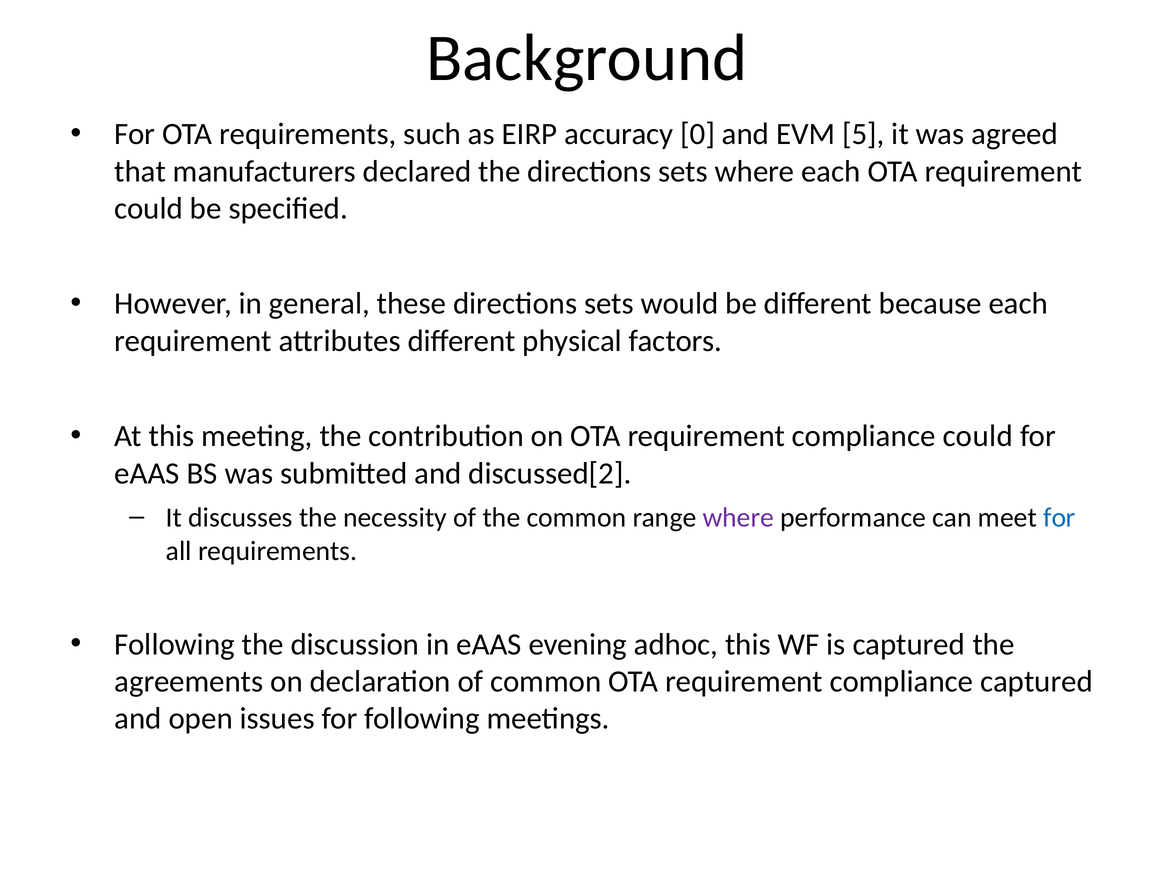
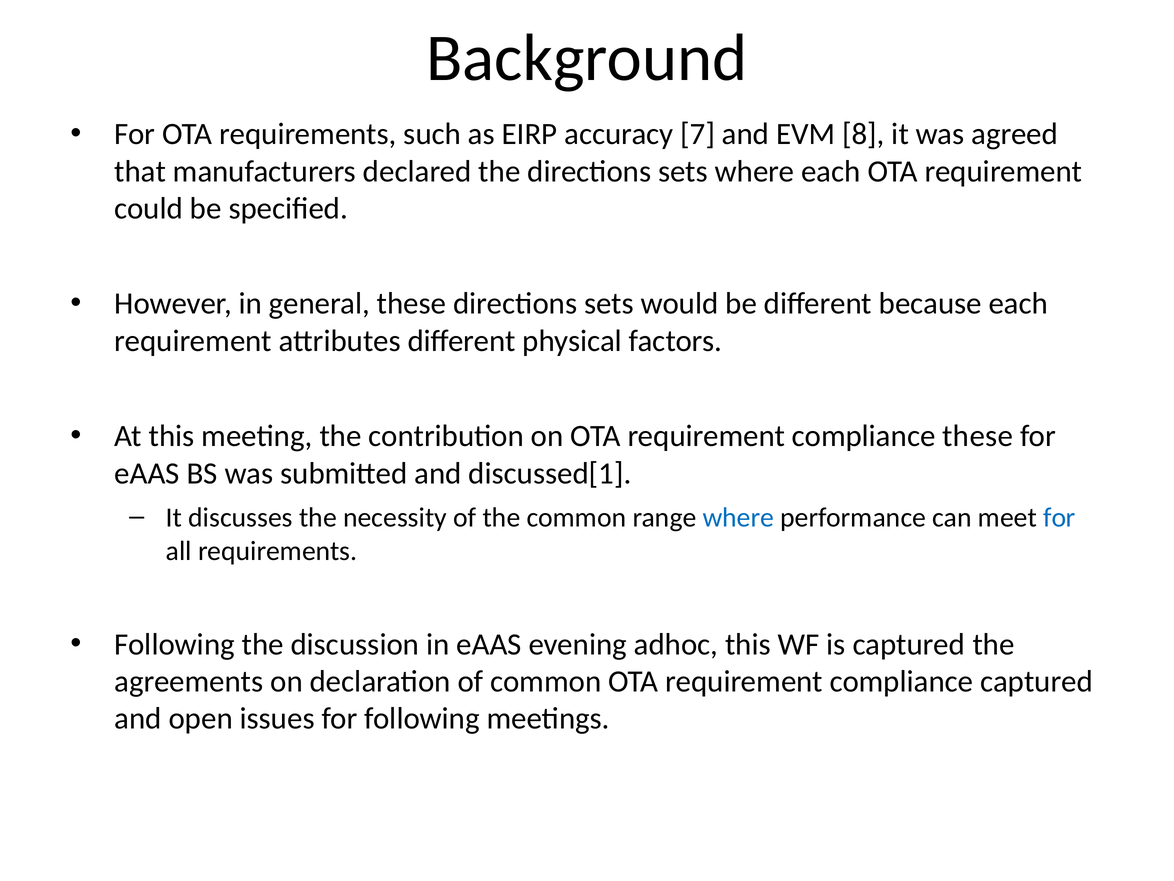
0: 0 -> 7
5: 5 -> 8
compliance could: could -> these
discussed[2: discussed[2 -> discussed[1
where at (738, 517) colour: purple -> blue
